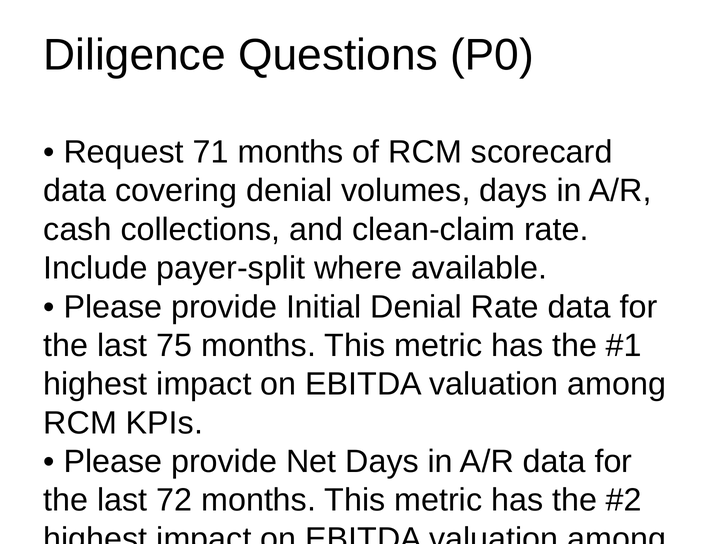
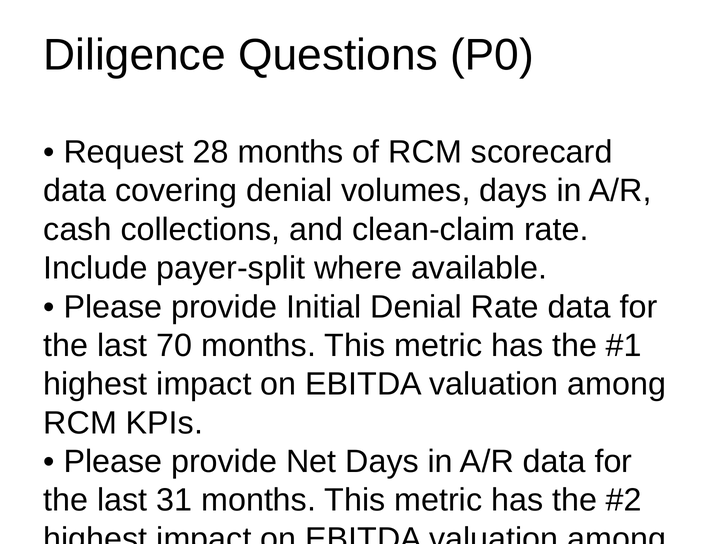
71: 71 -> 28
75: 75 -> 70
72: 72 -> 31
